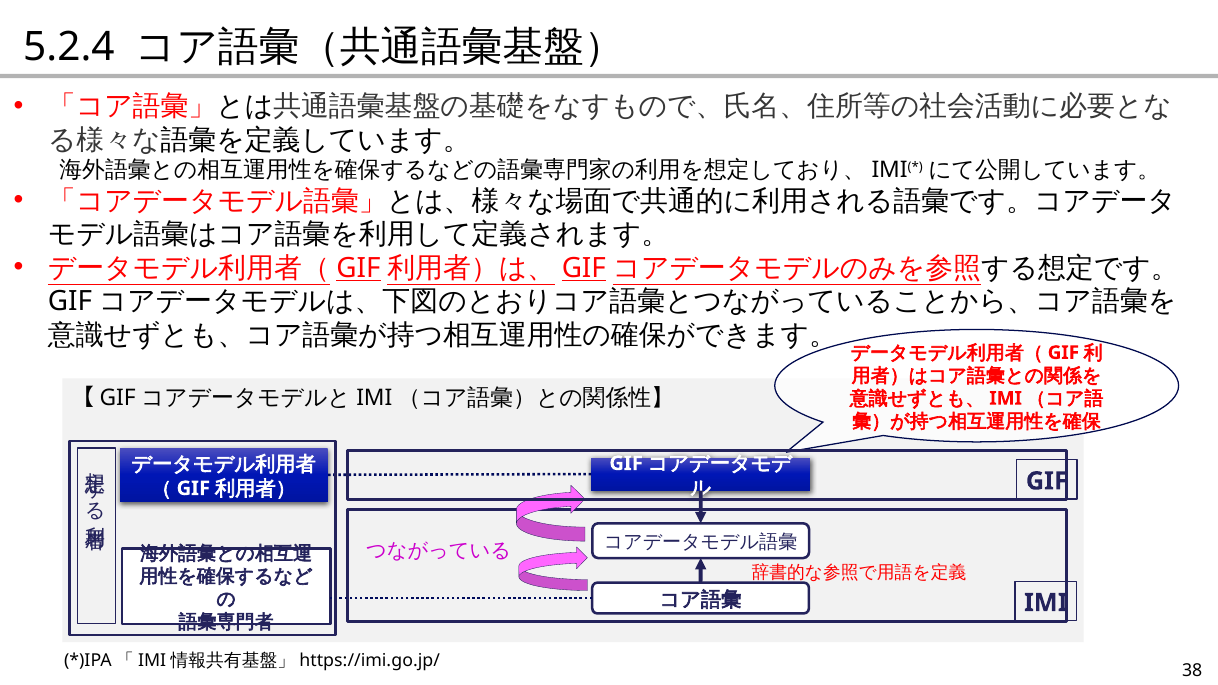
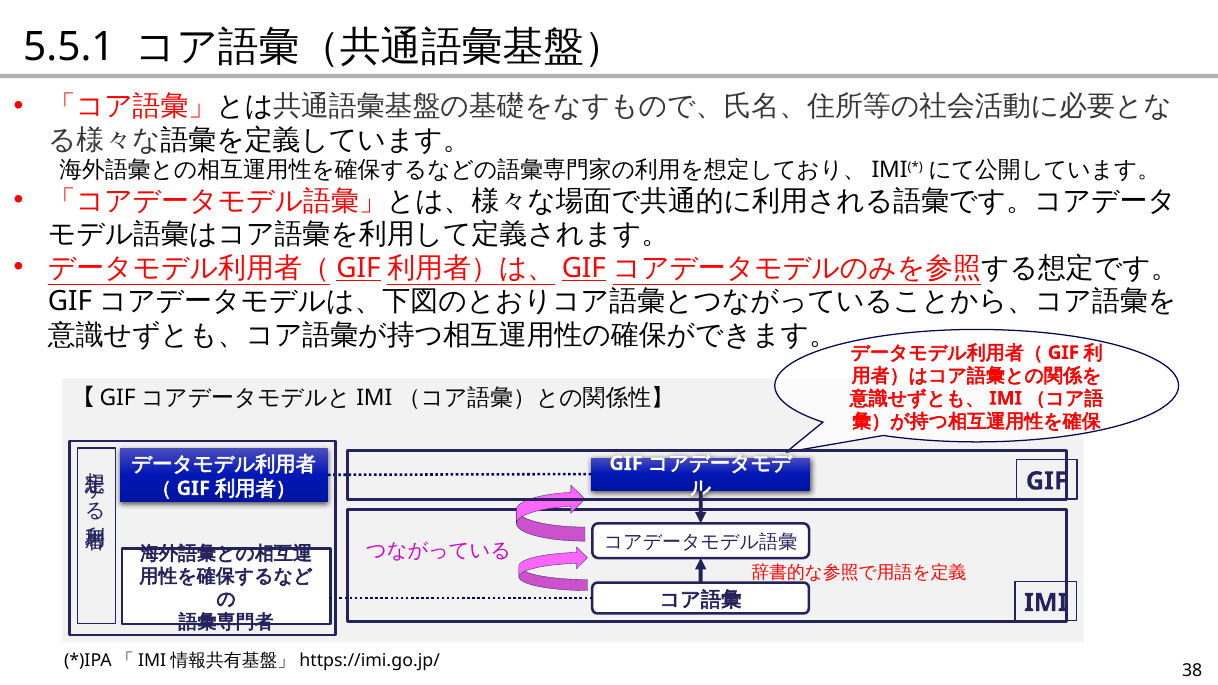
5.2.4: 5.2.4 -> 5.5.1
